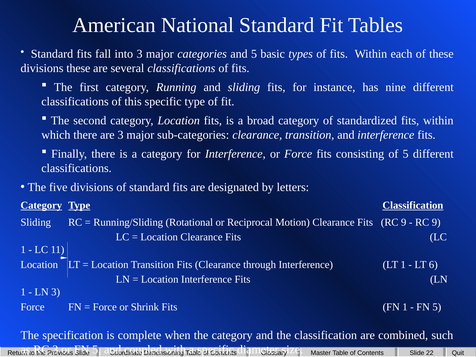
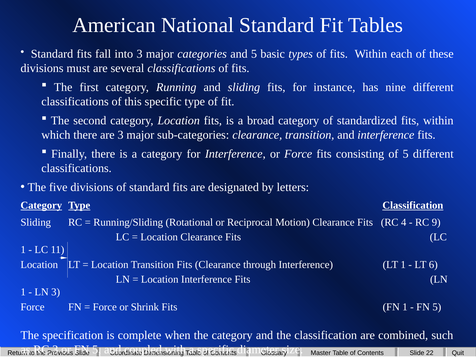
divisions these: these -> must
Fits RC 9: 9 -> 4
